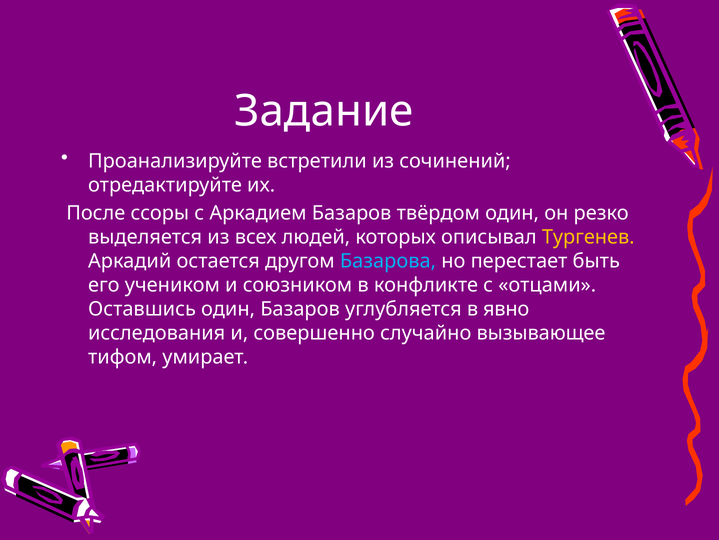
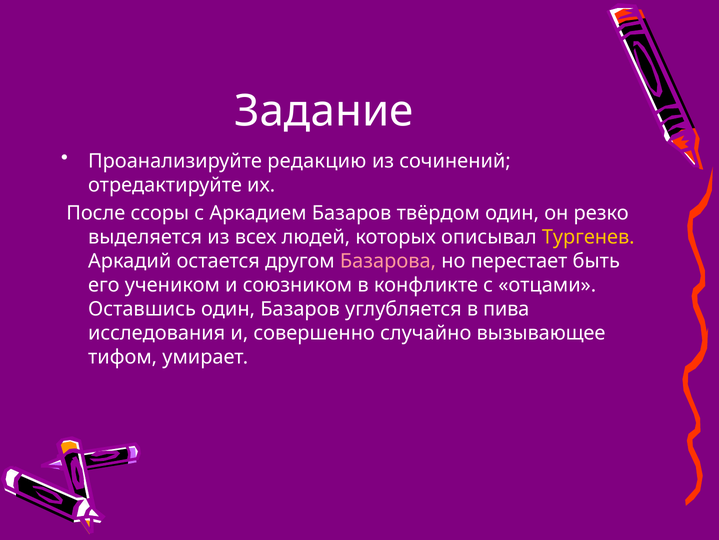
встретили: встретили -> редакцию
Базарова colour: light blue -> pink
явно: явно -> пива
